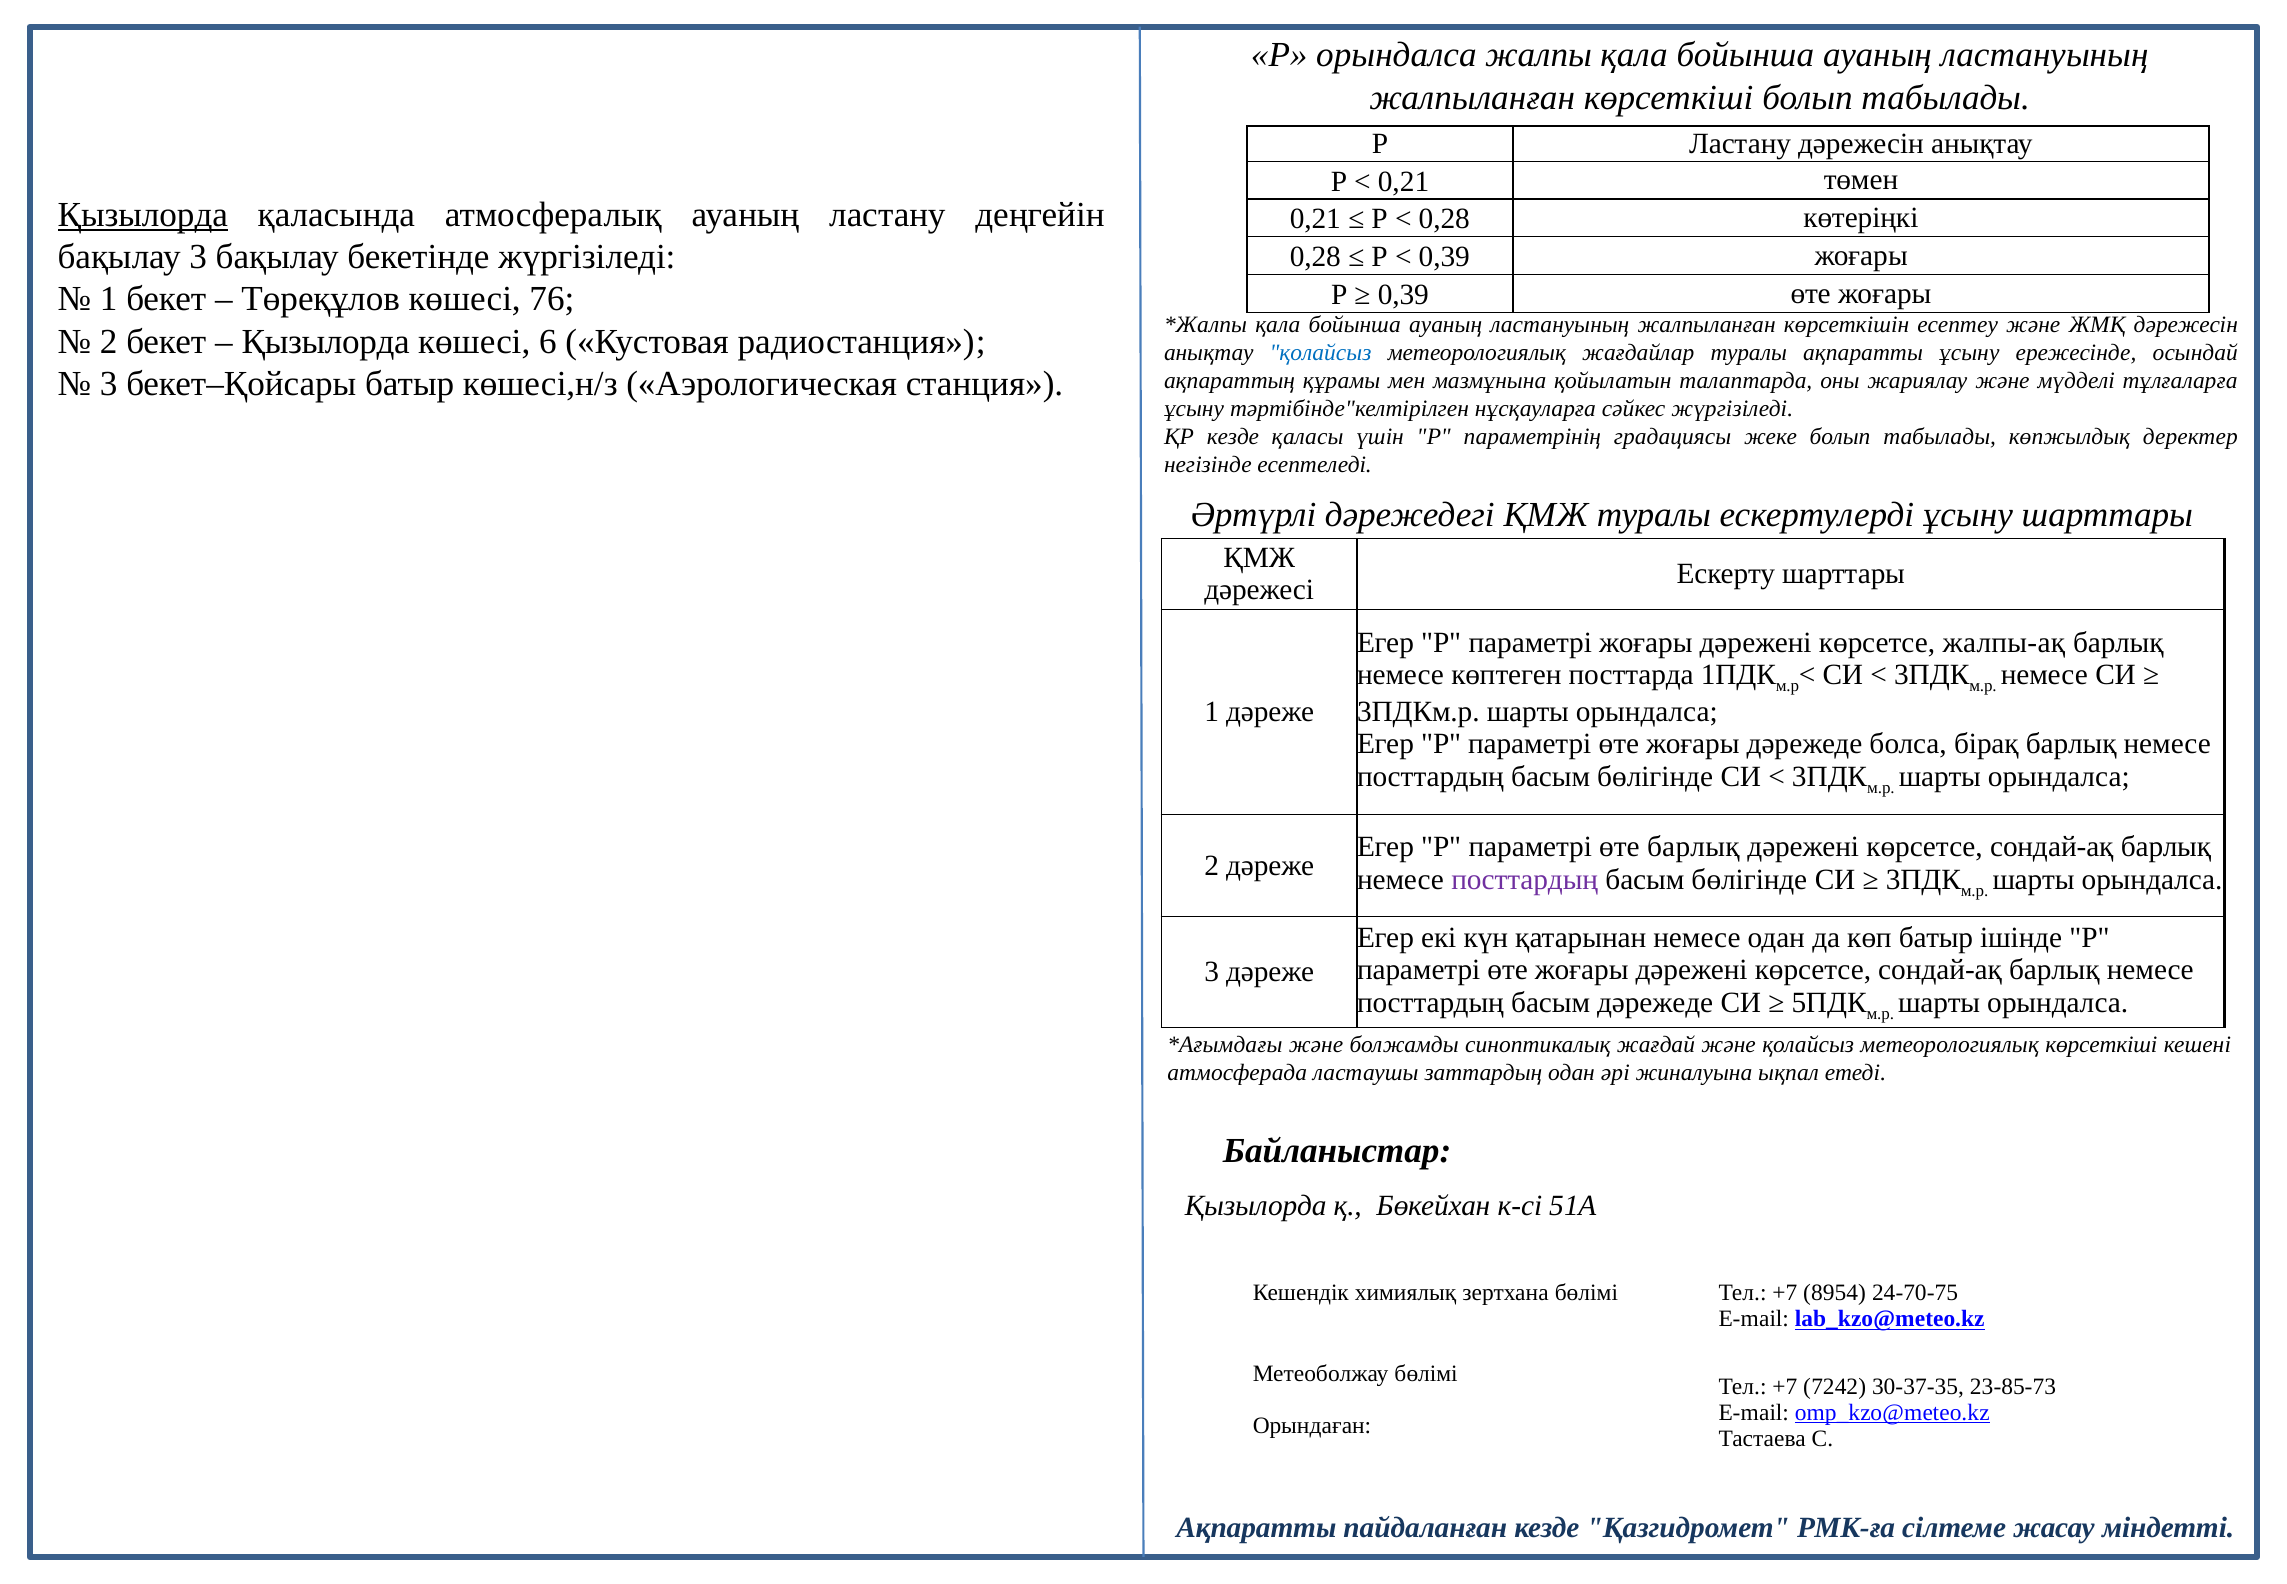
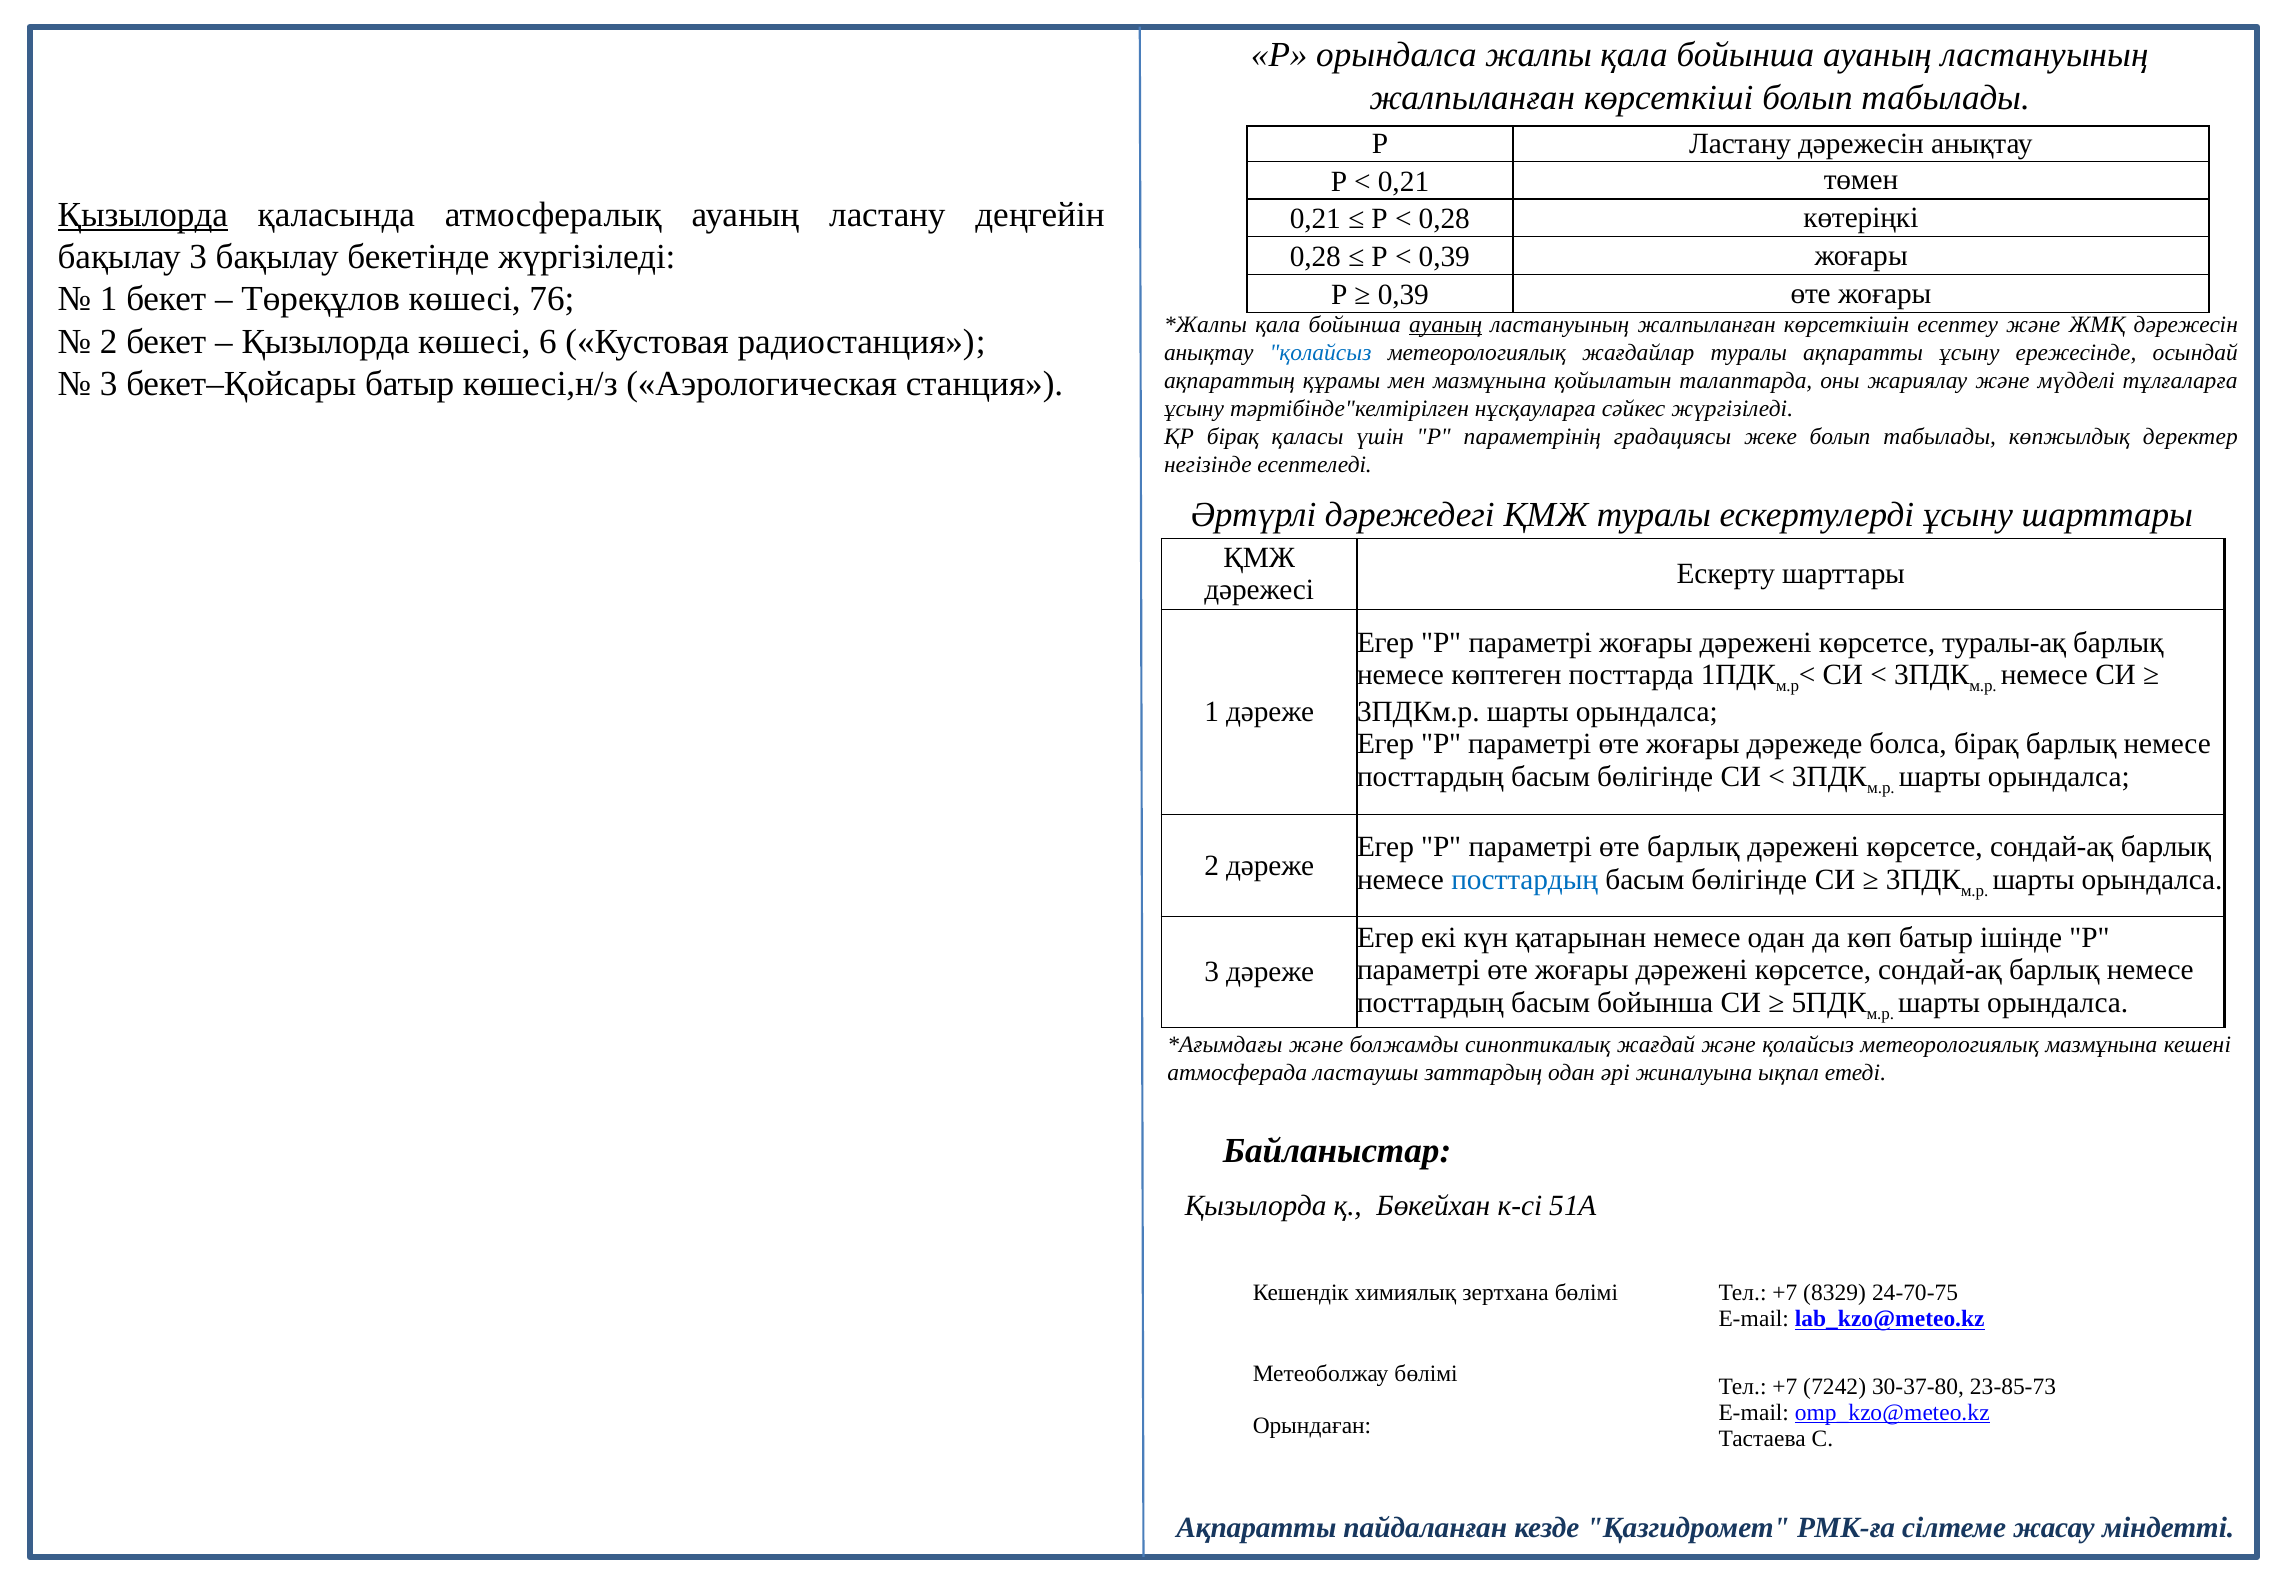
ауаның at (1446, 324) underline: none -> present
ҚР кезде: кезде -> бірақ
жалпы-ақ: жалпы-ақ -> туралы-ақ
посттардың at (1525, 879) colour: purple -> blue
басым дәрежеде: дәрежеде -> бойынша
метеорологиялық көрсеткіші: көрсеткіші -> мазмұнына
8954: 8954 -> 8329
30-37-35: 30-37-35 -> 30-37-80
